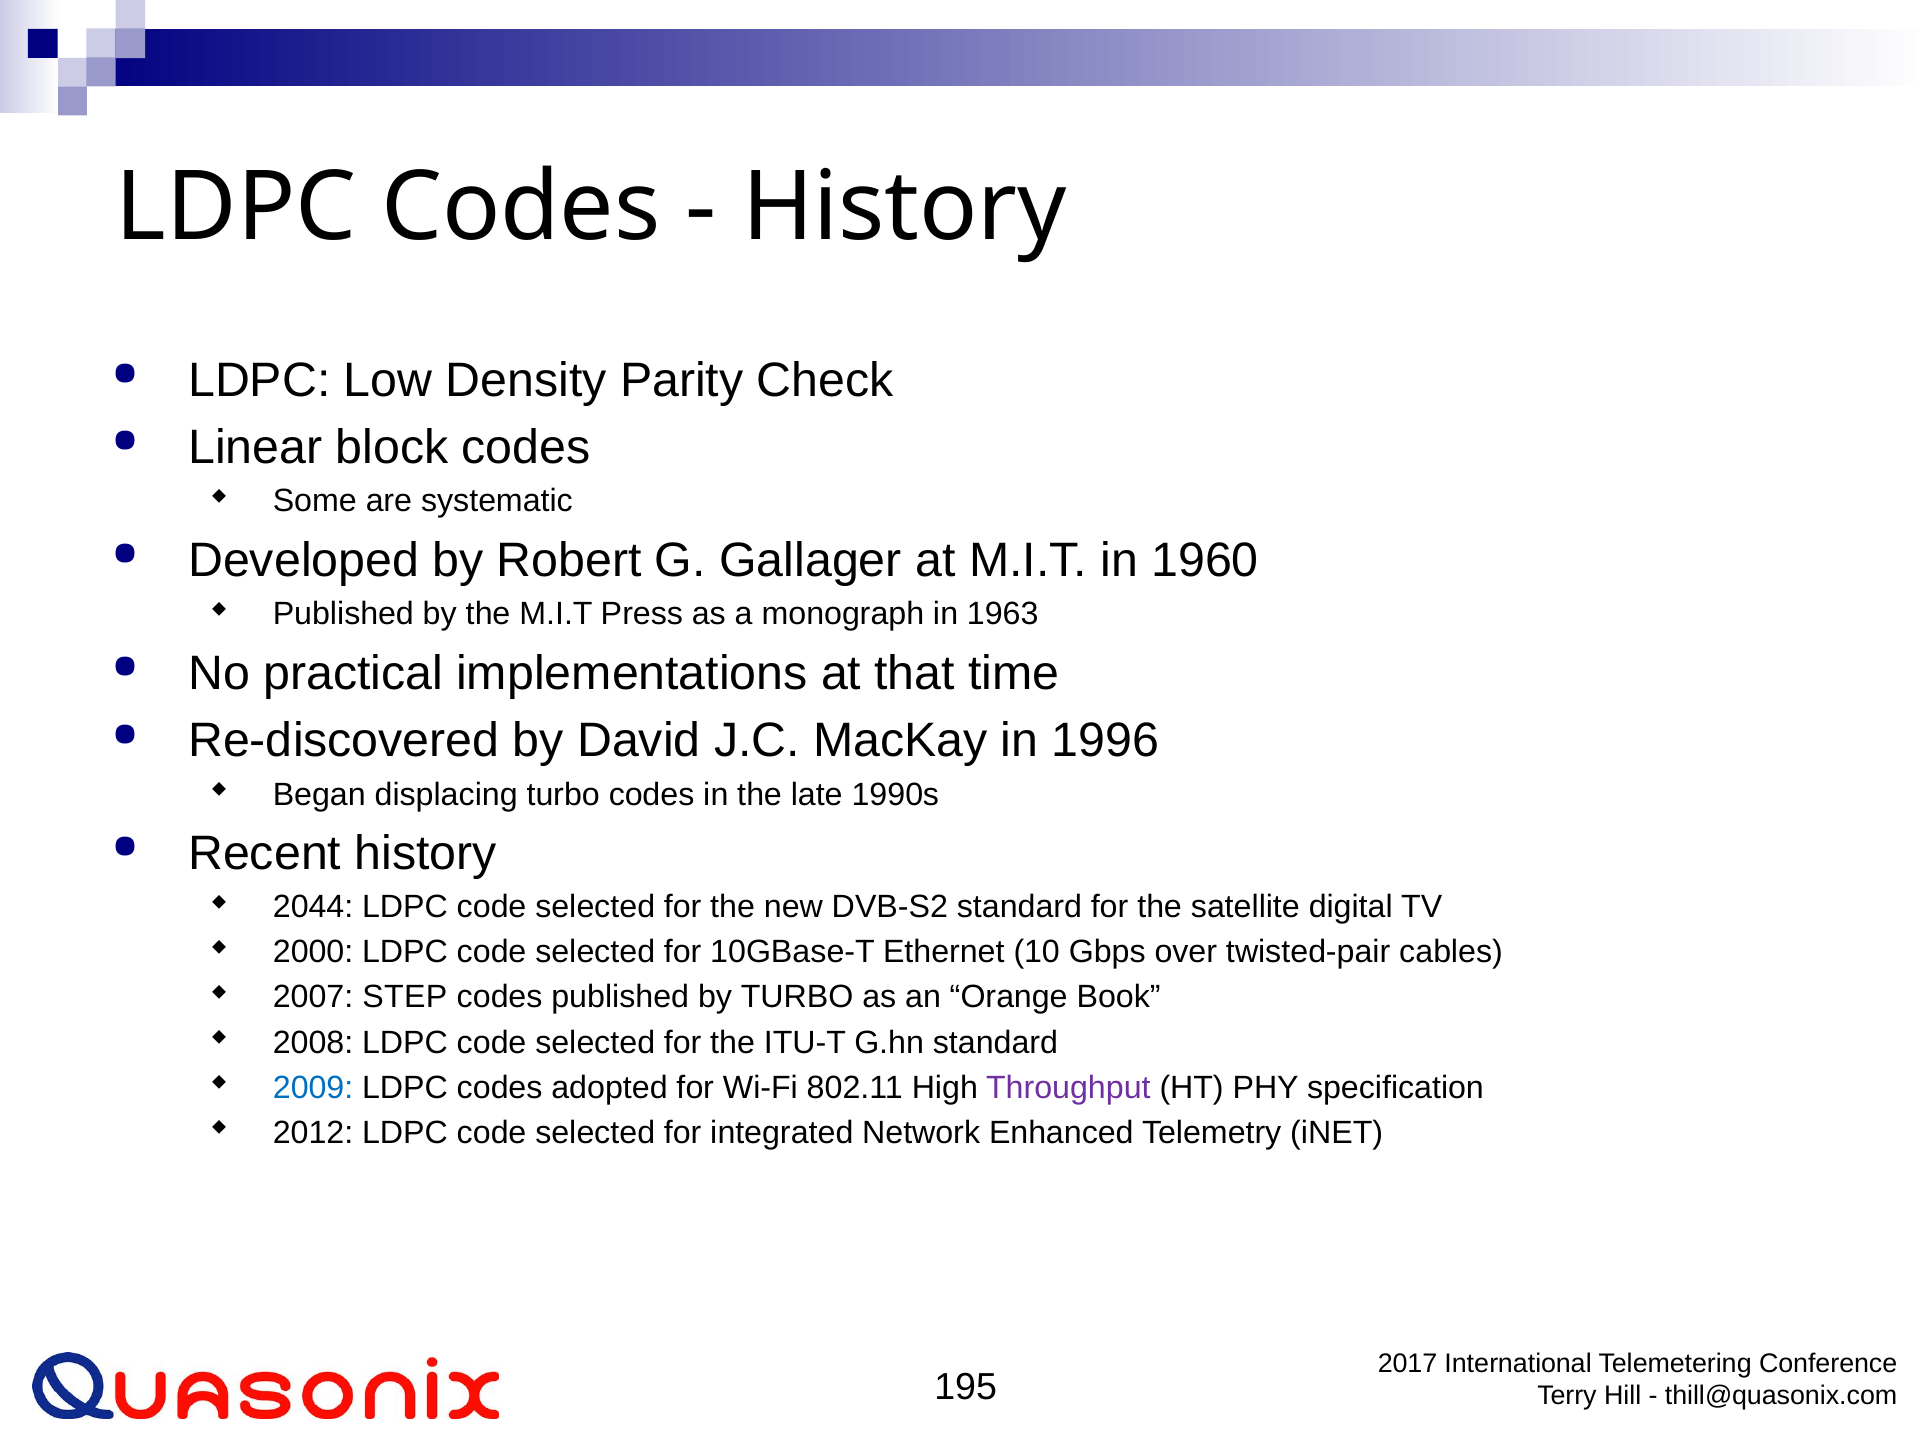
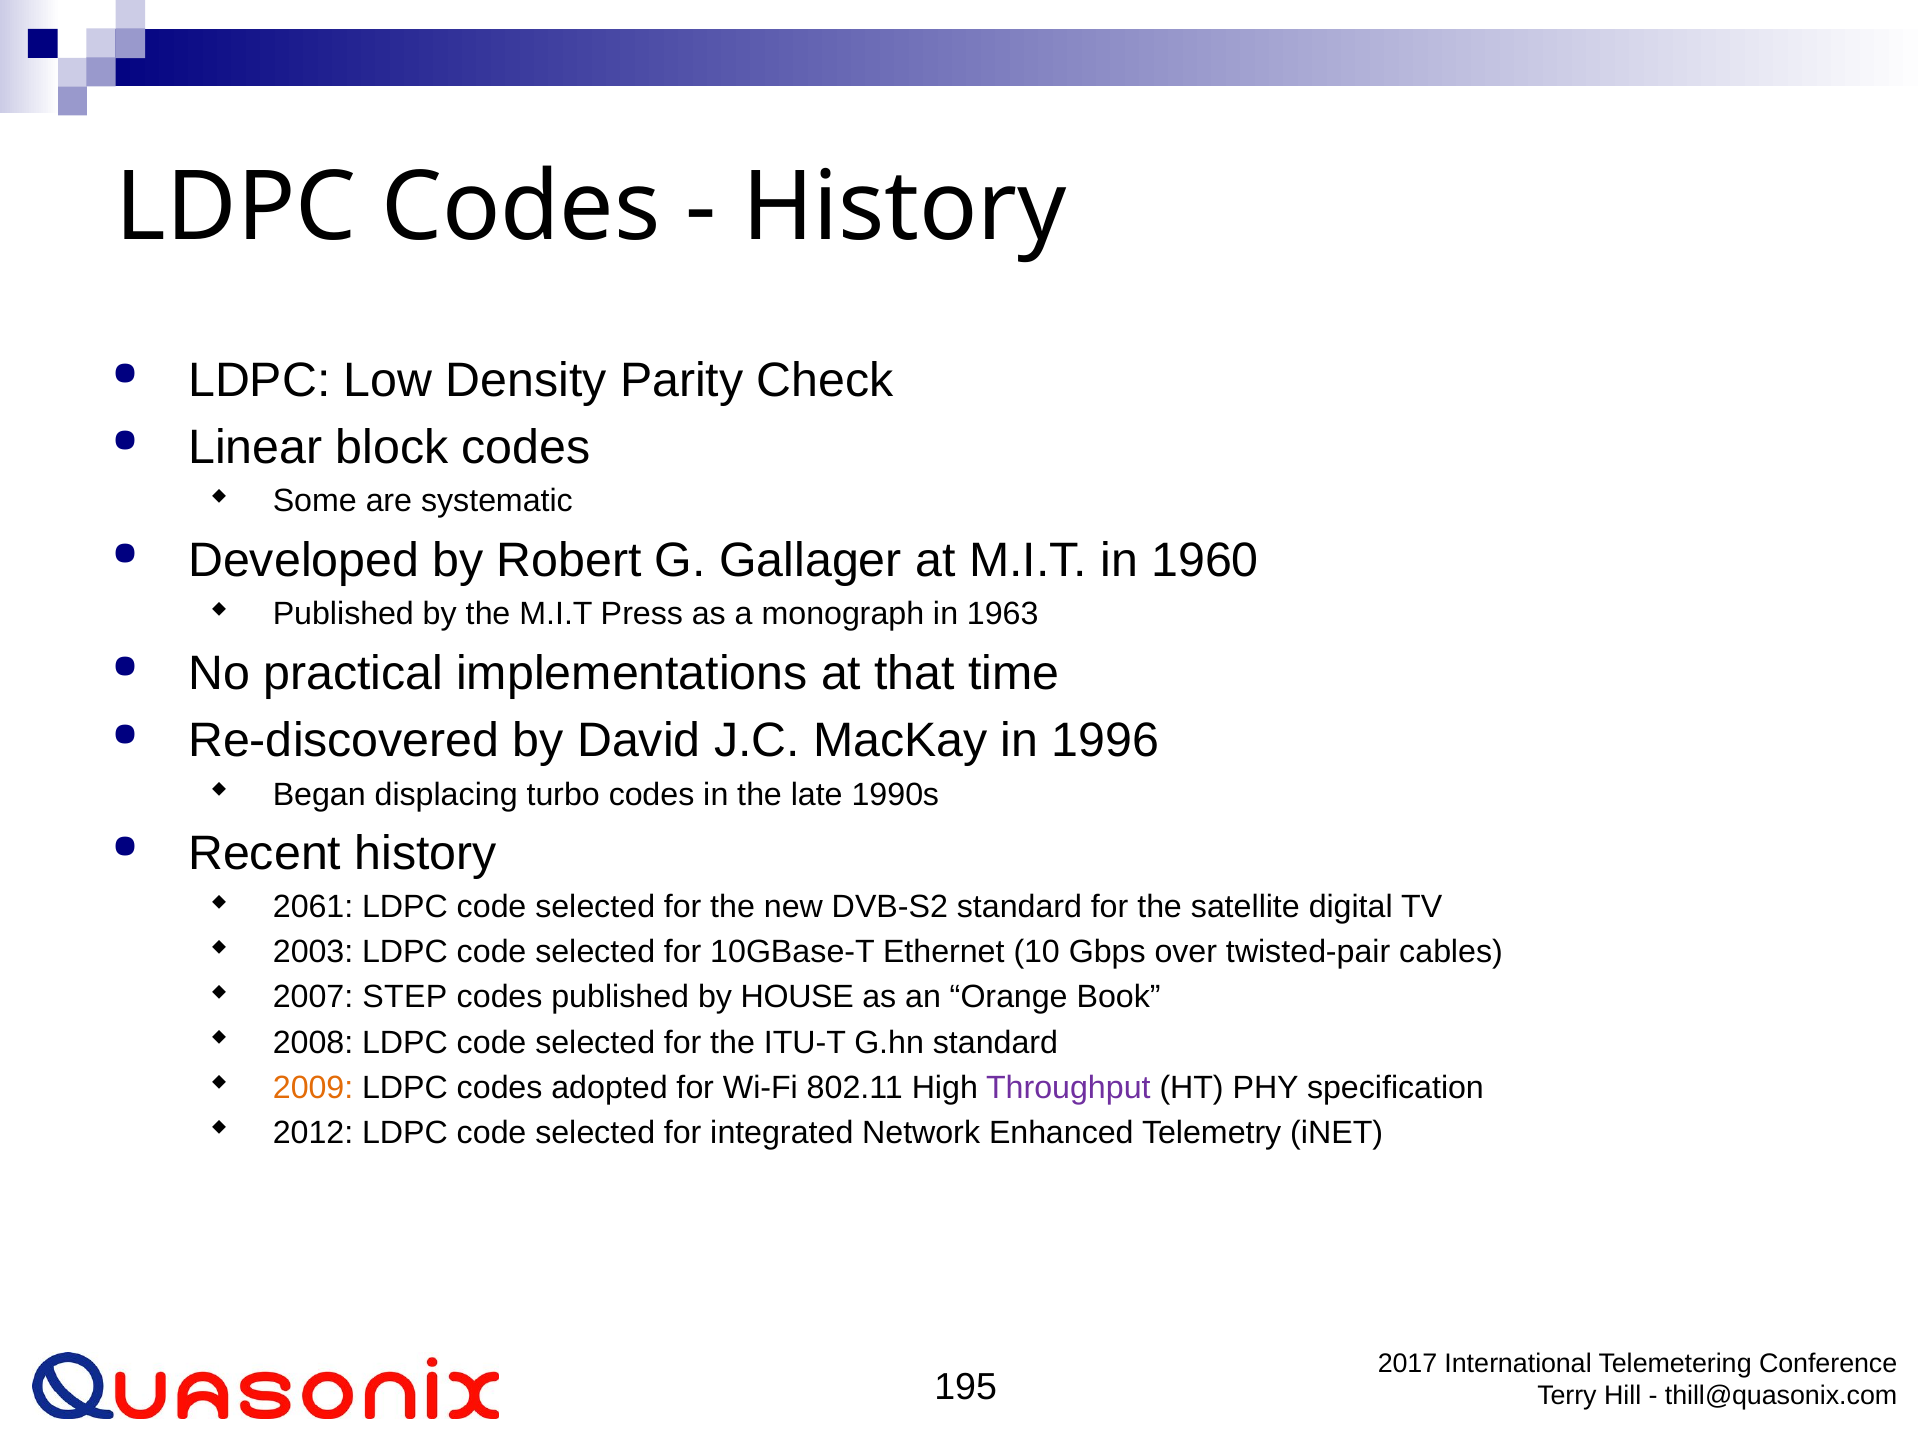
2044: 2044 -> 2061
2000: 2000 -> 2003
by TURBO: TURBO -> HOUSE
2009 colour: blue -> orange
